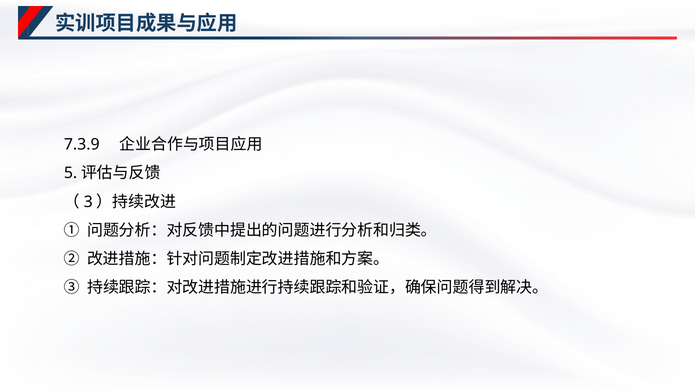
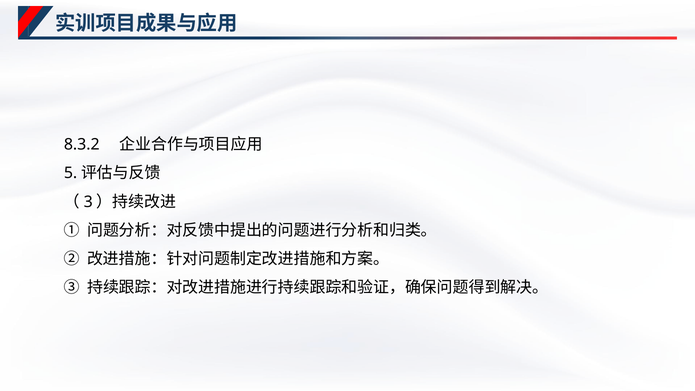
7.3.9: 7.3.9 -> 8.3.2
